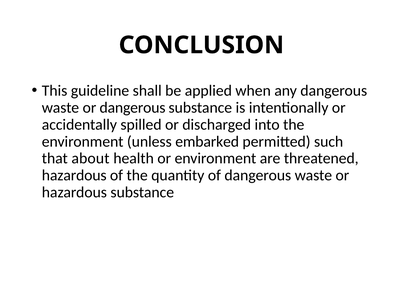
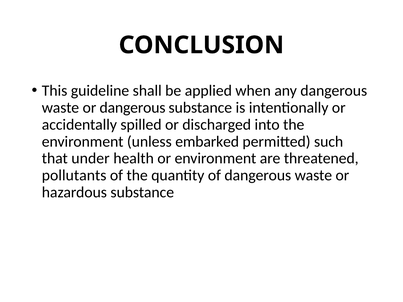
about: about -> under
hazardous at (74, 175): hazardous -> pollutants
